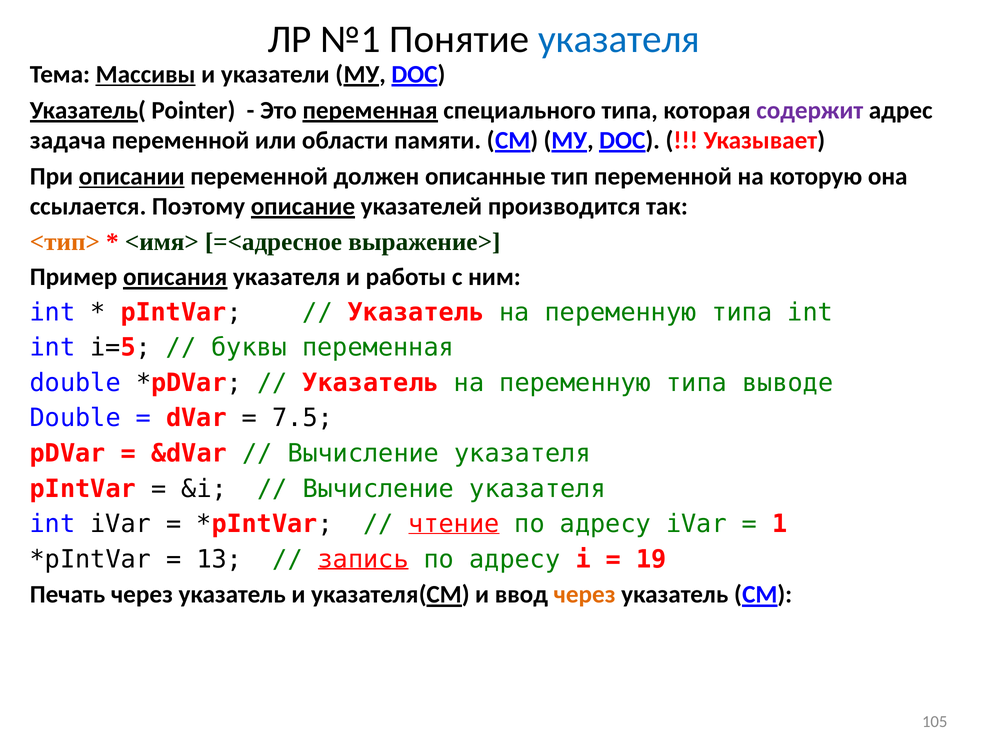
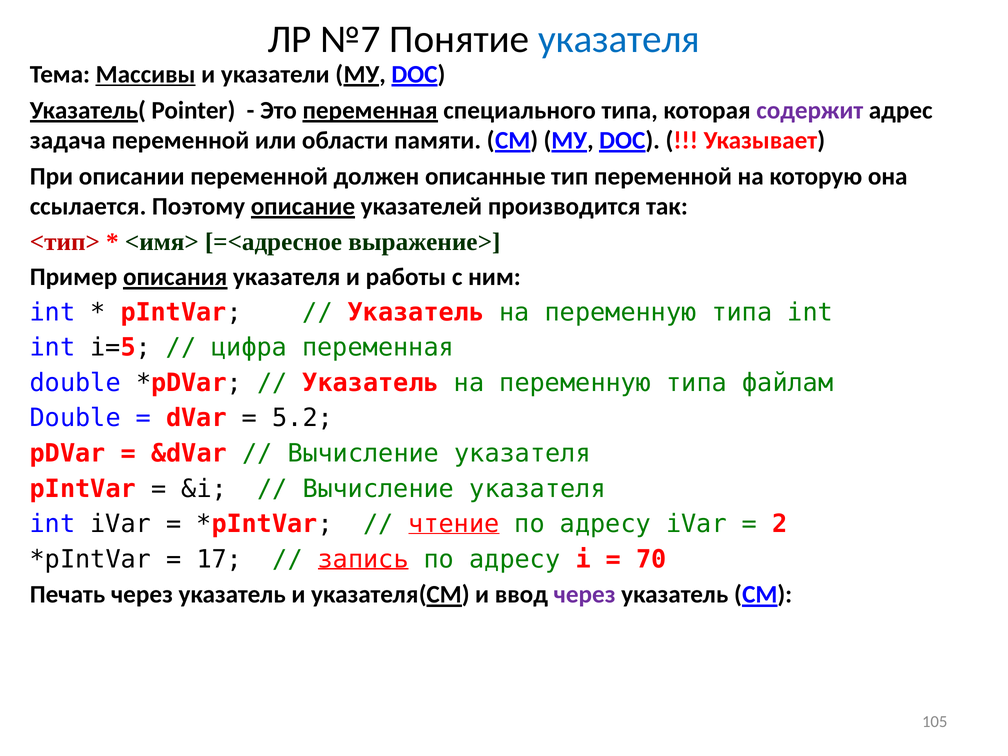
№1: №1 -> №7
описании underline: present -> none
<тип> colour: orange -> red
буквы: буквы -> цифра
выводе: выводе -> файлам
7.5: 7.5 -> 5.2
1: 1 -> 2
13: 13 -> 17
19: 19 -> 70
через at (585, 595) colour: orange -> purple
